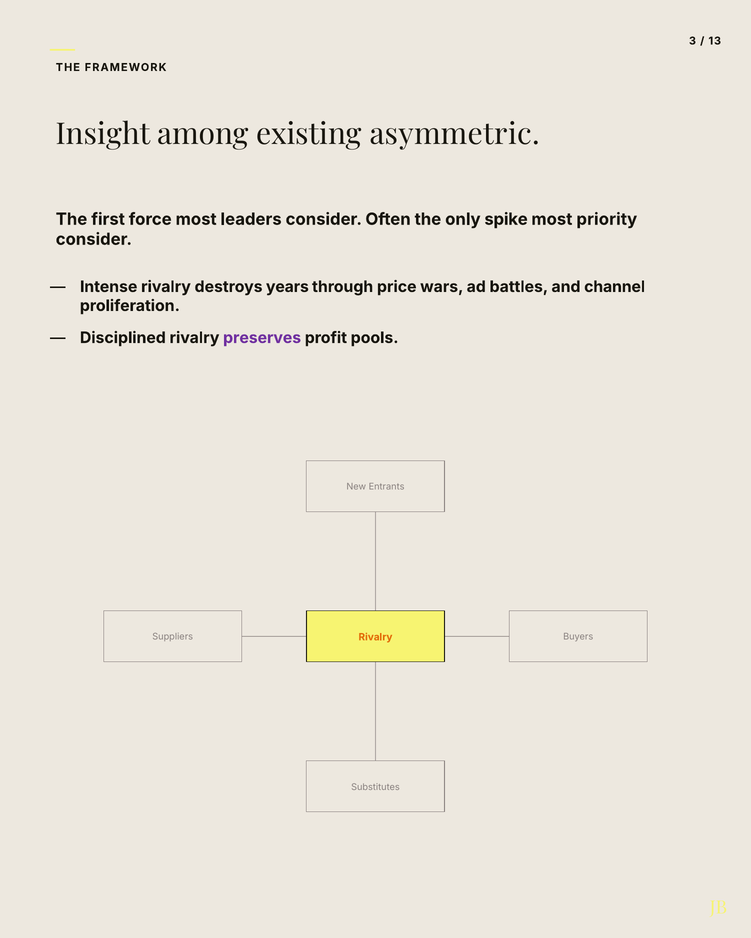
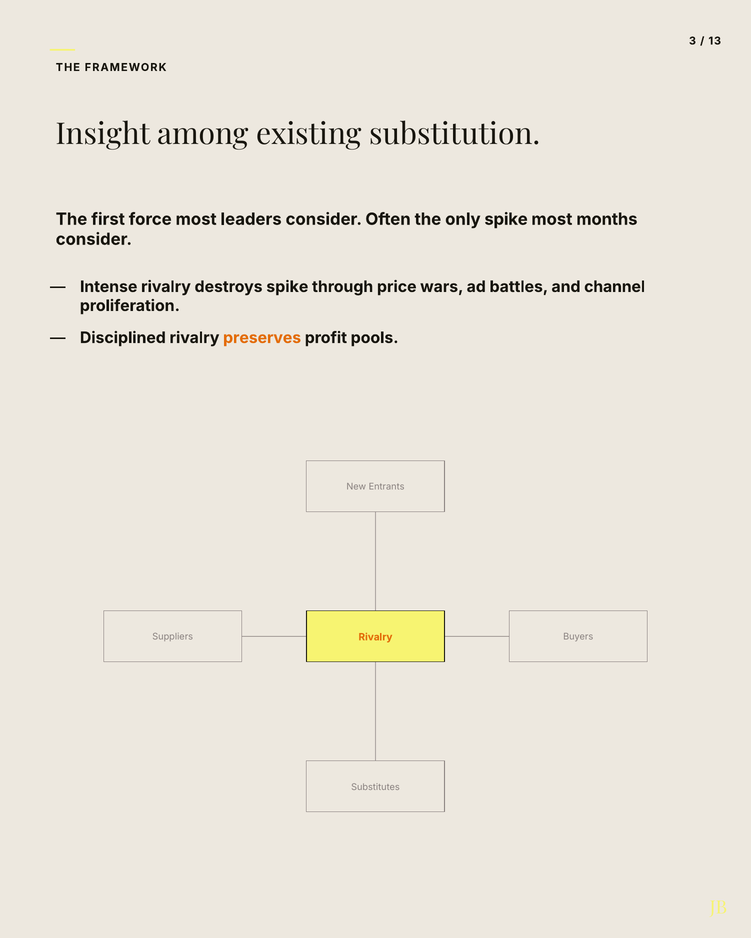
asymmetric: asymmetric -> substitution
priority: priority -> months
destroys years: years -> spike
preserves colour: purple -> orange
